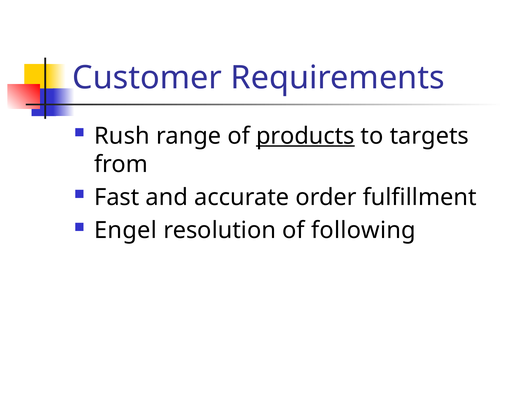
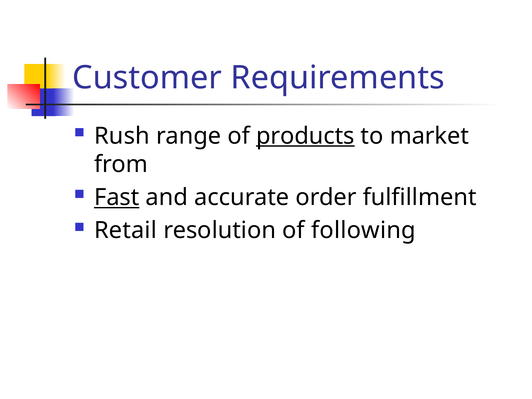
targets: targets -> market
Fast underline: none -> present
Engel: Engel -> Retail
